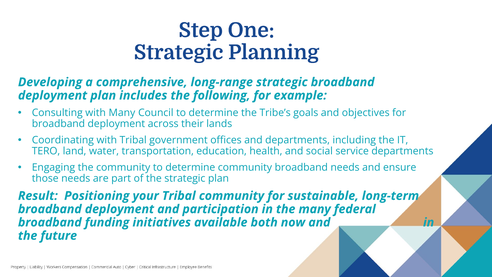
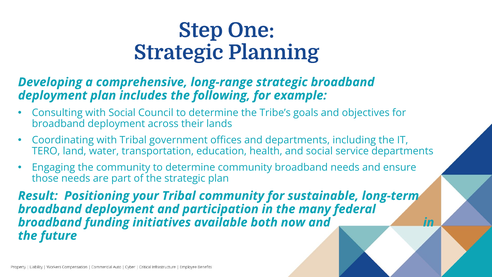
with Many: Many -> Social
